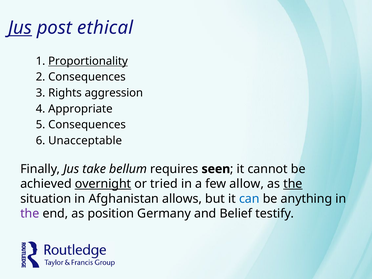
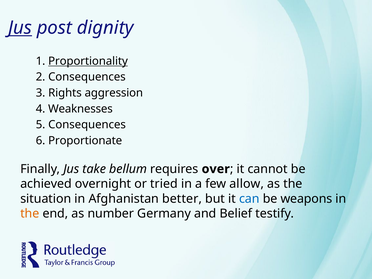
ethical: ethical -> dignity
Appropriate: Appropriate -> Weaknesses
Unacceptable: Unacceptable -> Proportionate
seen: seen -> over
overnight underline: present -> none
the at (293, 184) underline: present -> none
allows: allows -> better
anything: anything -> weapons
the at (30, 214) colour: purple -> orange
position: position -> number
